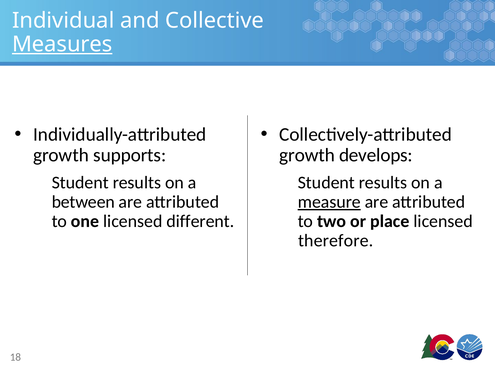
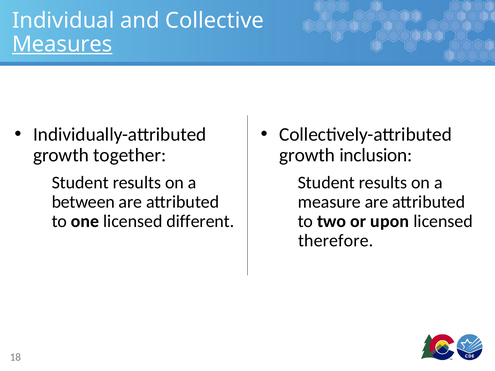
supports: supports -> together
develops: develops -> inclusion
measure underline: present -> none
place: place -> upon
